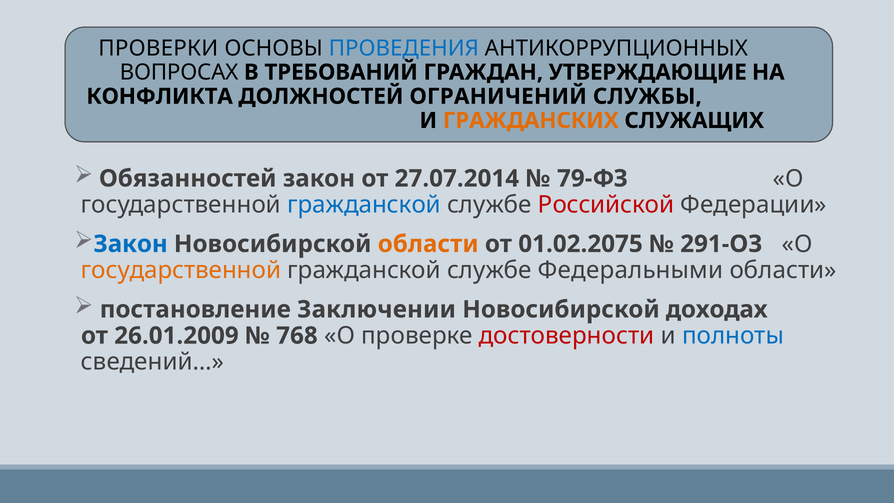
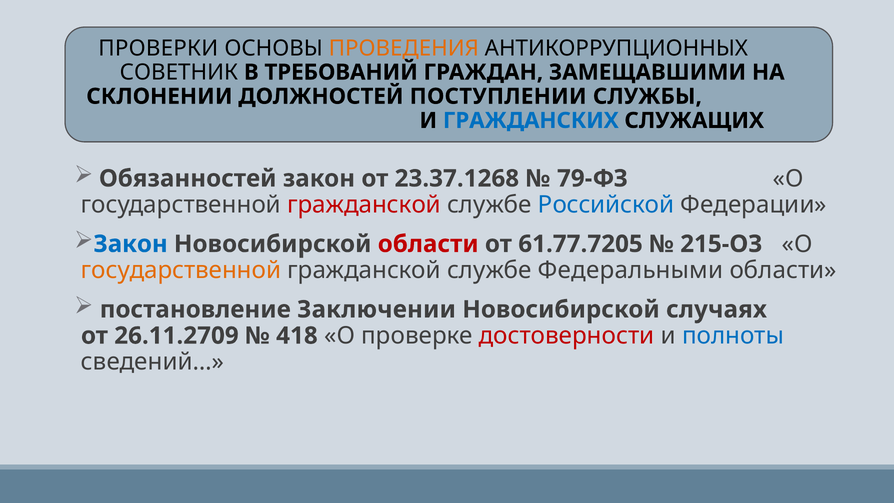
ПРОВЕДЕНИЯ colour: blue -> orange
ВОПРОСАХ: ВОПРОСАХ -> СОВЕТНИК
УТВЕРЖДАЮЩИЕ: УТВЕРЖДАЮЩИЕ -> ЗАМЕЩАВШИМИ
КОНФЛИКТА: КОНФЛИКТА -> СКЛОНЕНИИ
ОГРАНИЧЕНИЙ: ОГРАНИЧЕНИЙ -> ПОСТУПЛЕНИИ
ГРАЖДАНСКИХ colour: orange -> blue
27.07.2014: 27.07.2014 -> 23.37.1268
гражданской at (364, 205) colour: blue -> red
Российской colour: red -> blue
области at (428, 244) colour: orange -> red
01.02.2075: 01.02.2075 -> 61.77.7205
291-ОЗ: 291-ОЗ -> 215-ОЗ
доходах: доходах -> случаях
26.01.2009: 26.01.2009 -> 26.11.2709
768: 768 -> 418
